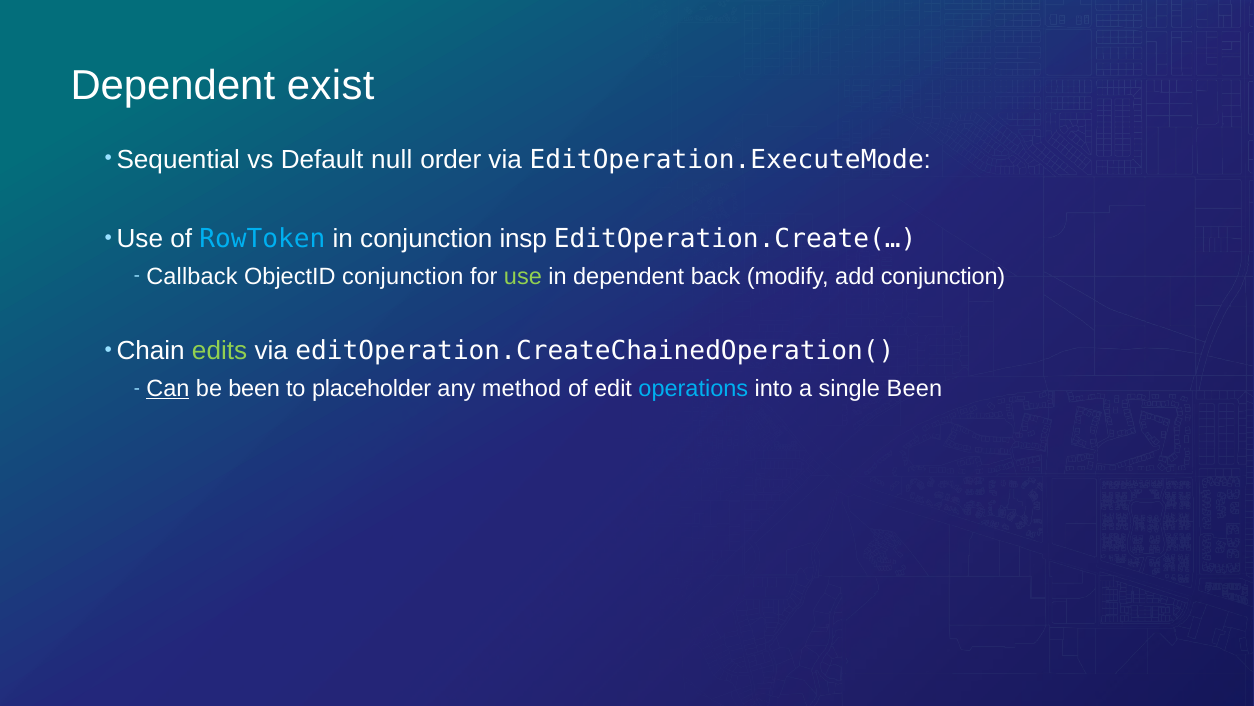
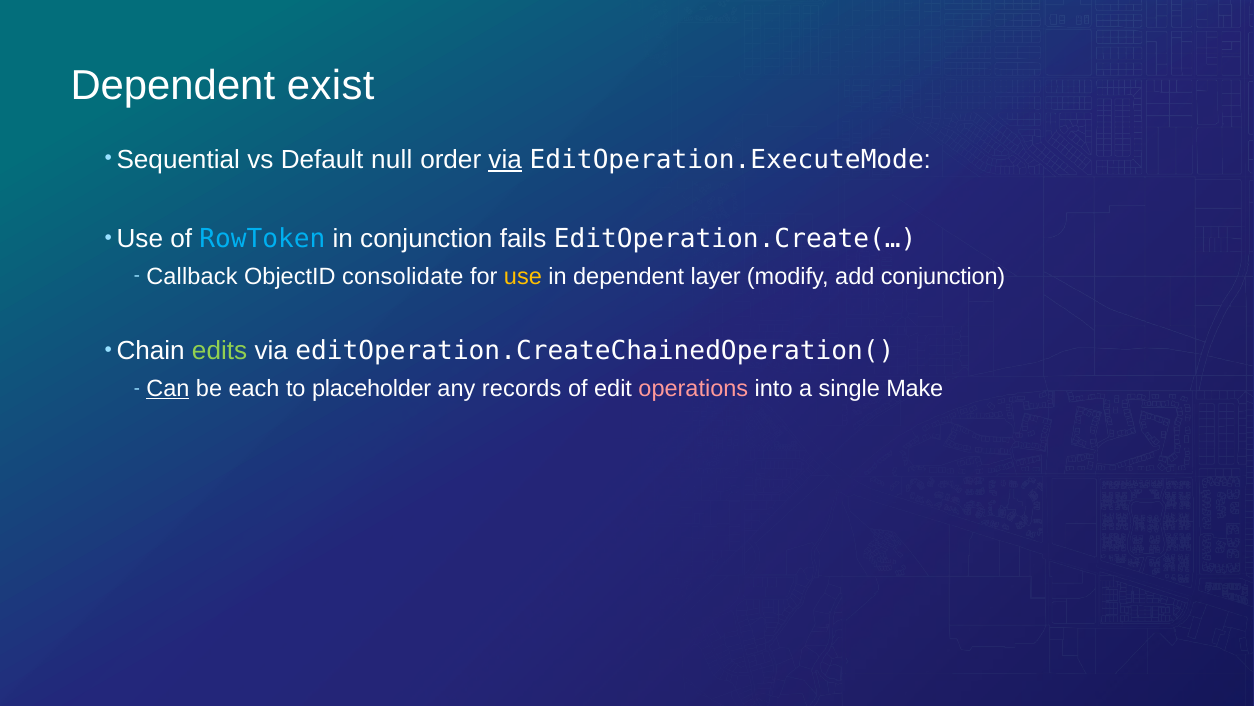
via at (505, 159) underline: none -> present
insp: insp -> fails
ObjectID conjunction: conjunction -> consolidate
use at (523, 276) colour: light green -> yellow
back: back -> layer
be been: been -> each
method: method -> records
operations colour: light blue -> pink
single Been: Been -> Make
